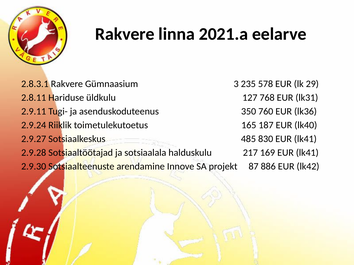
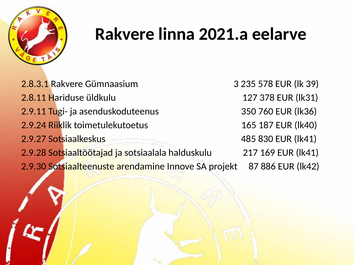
29: 29 -> 39
768: 768 -> 378
